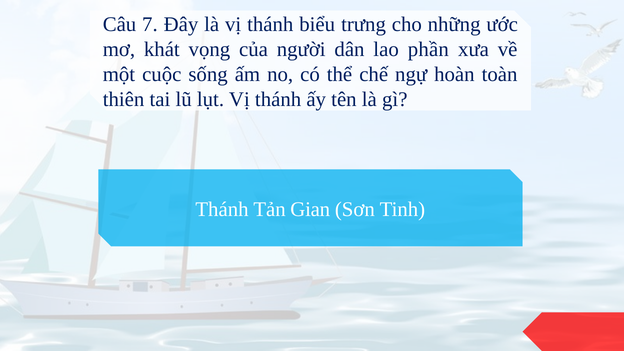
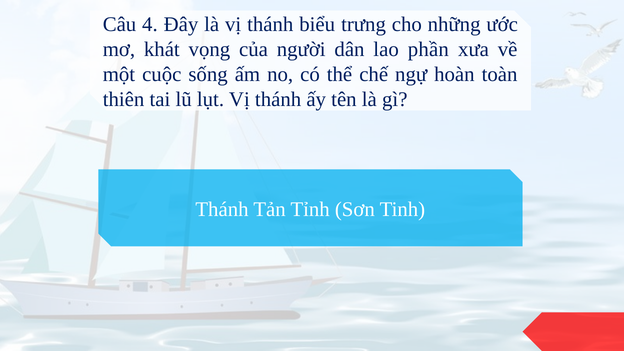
7: 7 -> 4
Gian: Gian -> Tỉnh
